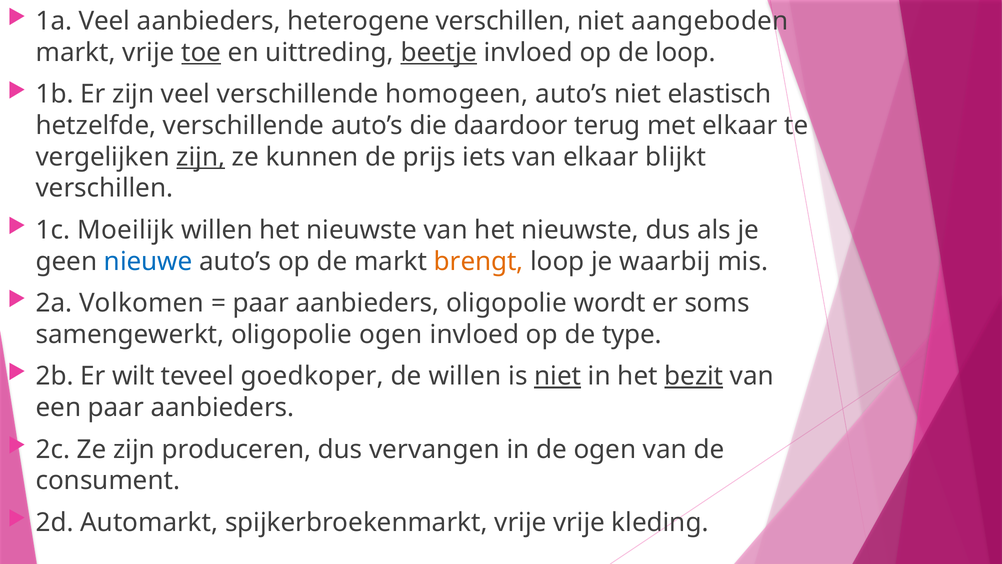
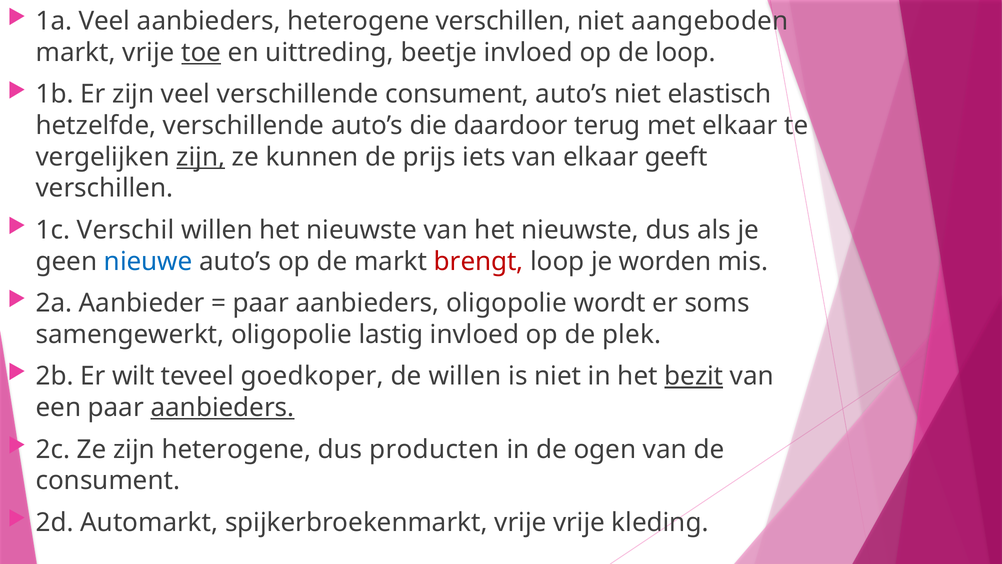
beetje underline: present -> none
verschillende homogeen: homogeen -> consument
blijkt: blijkt -> geeft
Moeilijk: Moeilijk -> Verschil
brengt colour: orange -> red
waarbij: waarbij -> worden
Volkomen: Volkomen -> Aanbieder
oligopolie ogen: ogen -> lastig
type: type -> plek
niet at (558, 376) underline: present -> none
aanbieders at (223, 407) underline: none -> present
zijn produceren: produceren -> heterogene
vervangen: vervangen -> producten
